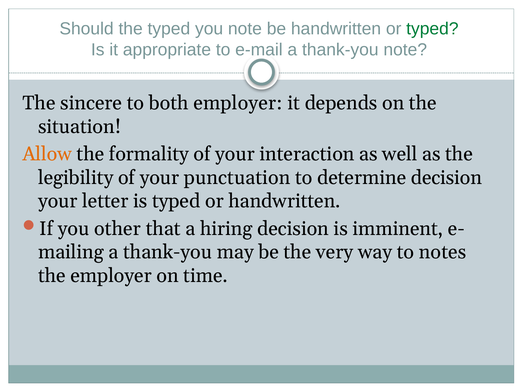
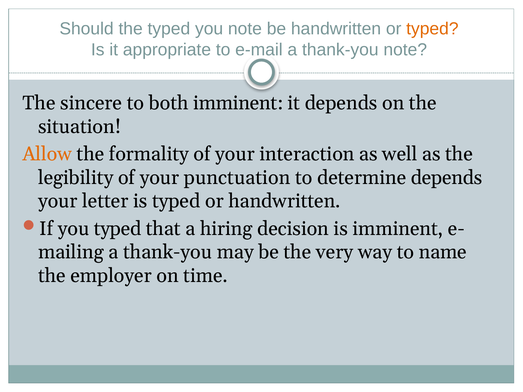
typed at (432, 29) colour: green -> orange
both employer: employer -> imminent
determine decision: decision -> depends
you other: other -> typed
notes: notes -> name
